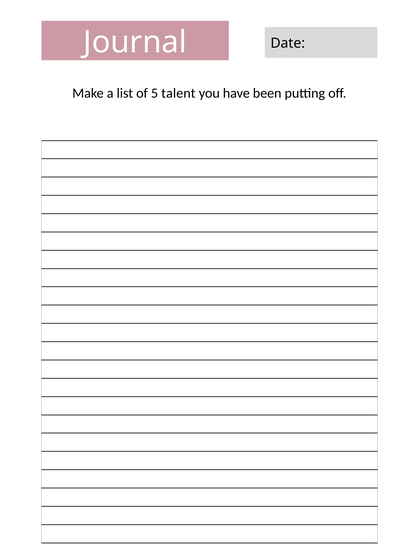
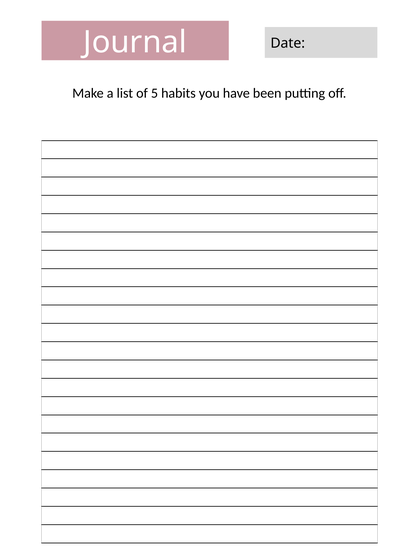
talent: talent -> habits
